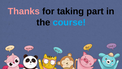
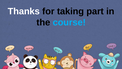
Thanks colour: pink -> white
